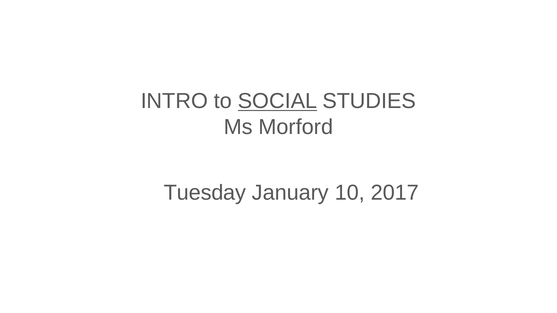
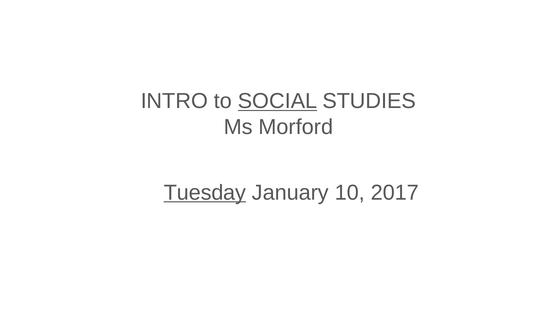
Tuesday underline: none -> present
